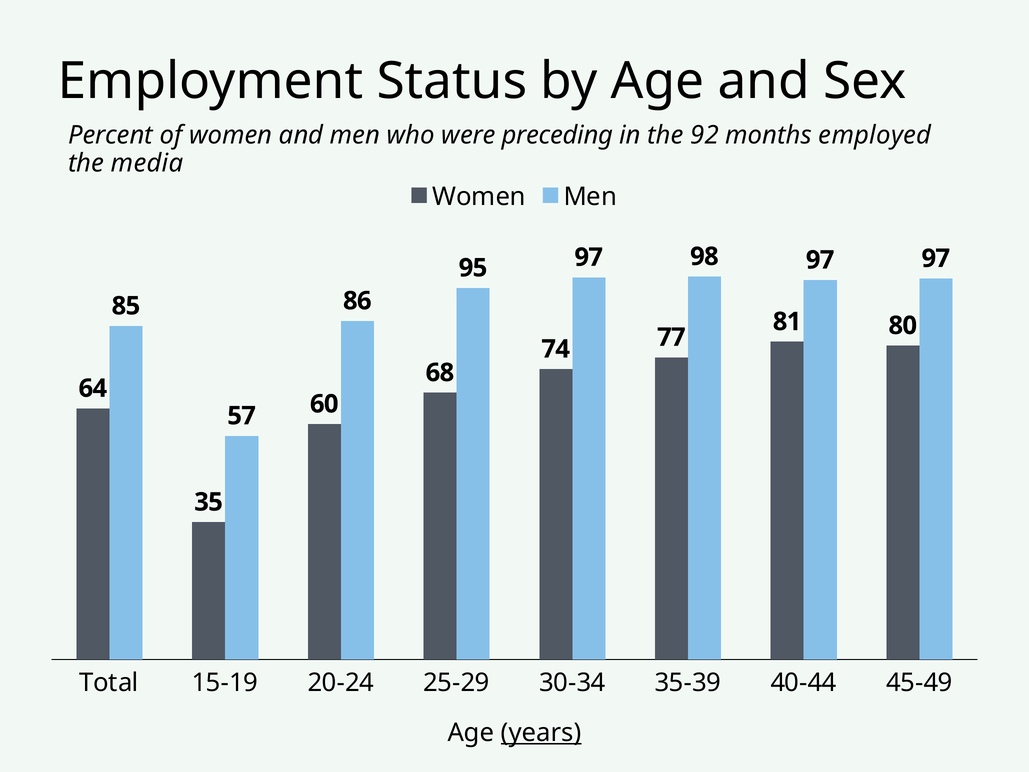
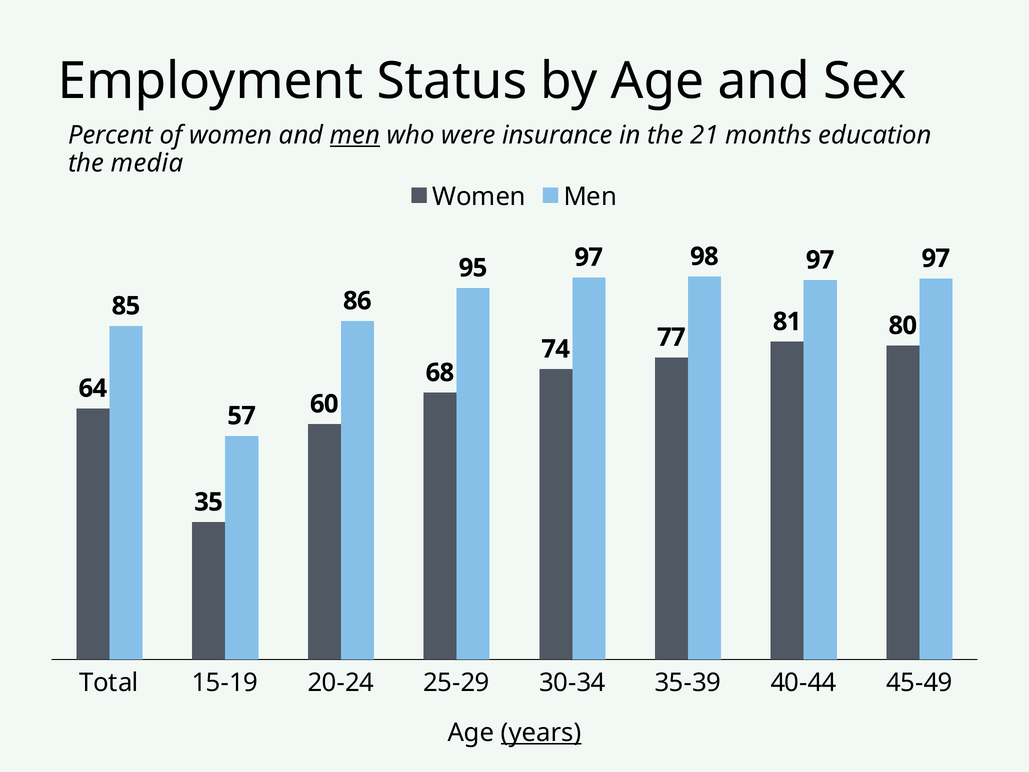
men at (355, 135) underline: none -> present
preceding: preceding -> insurance
92: 92 -> 21
employed: employed -> education
